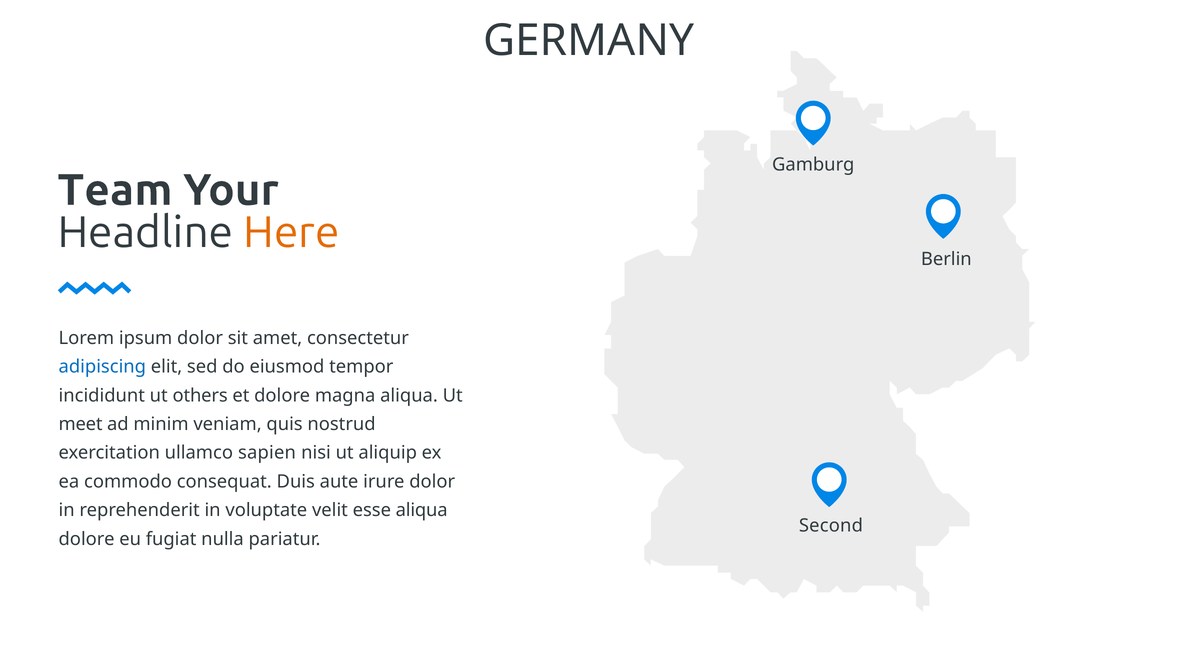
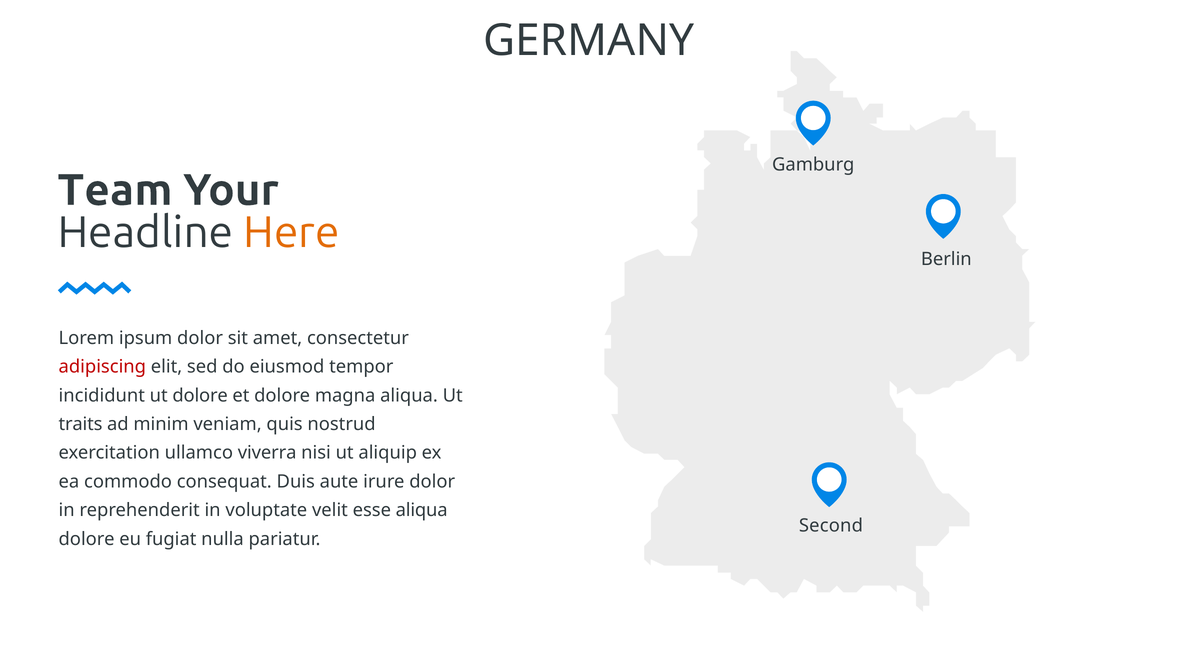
adipiscing colour: blue -> red
ut others: others -> dolore
meet: meet -> traits
sapien: sapien -> viverra
